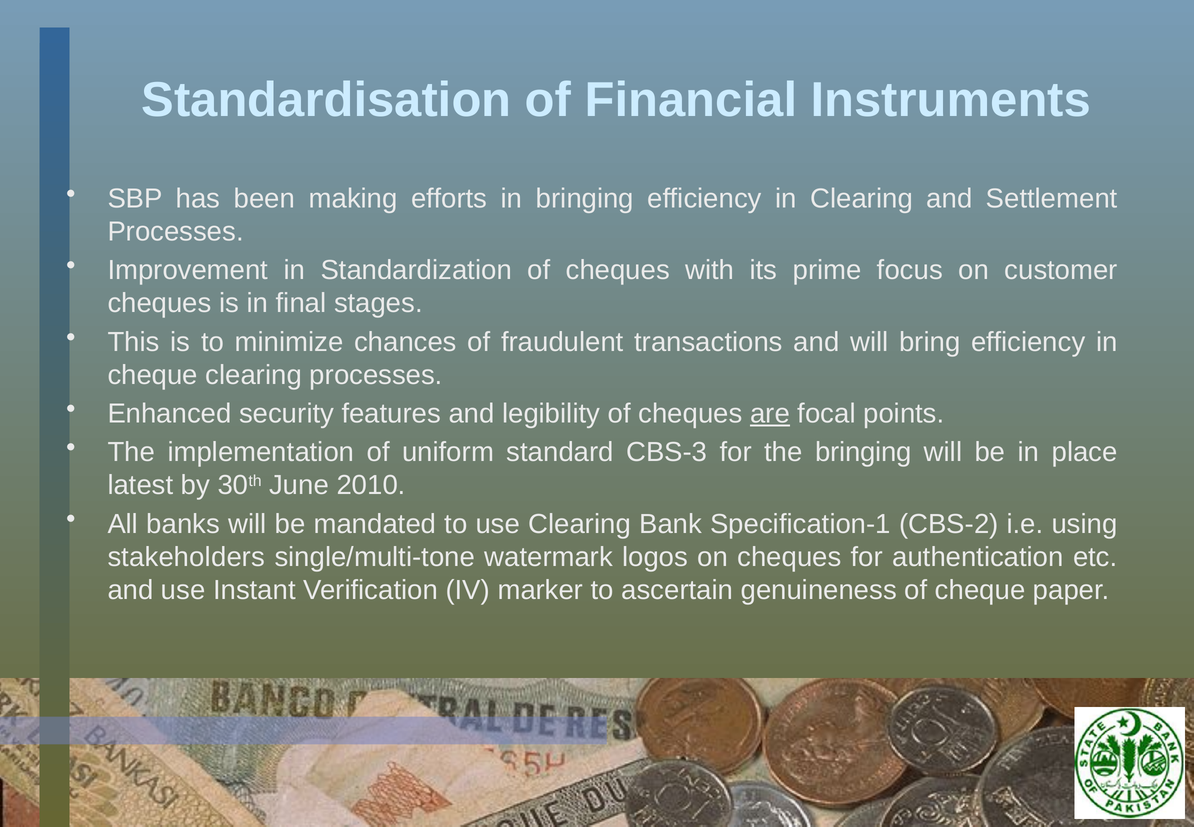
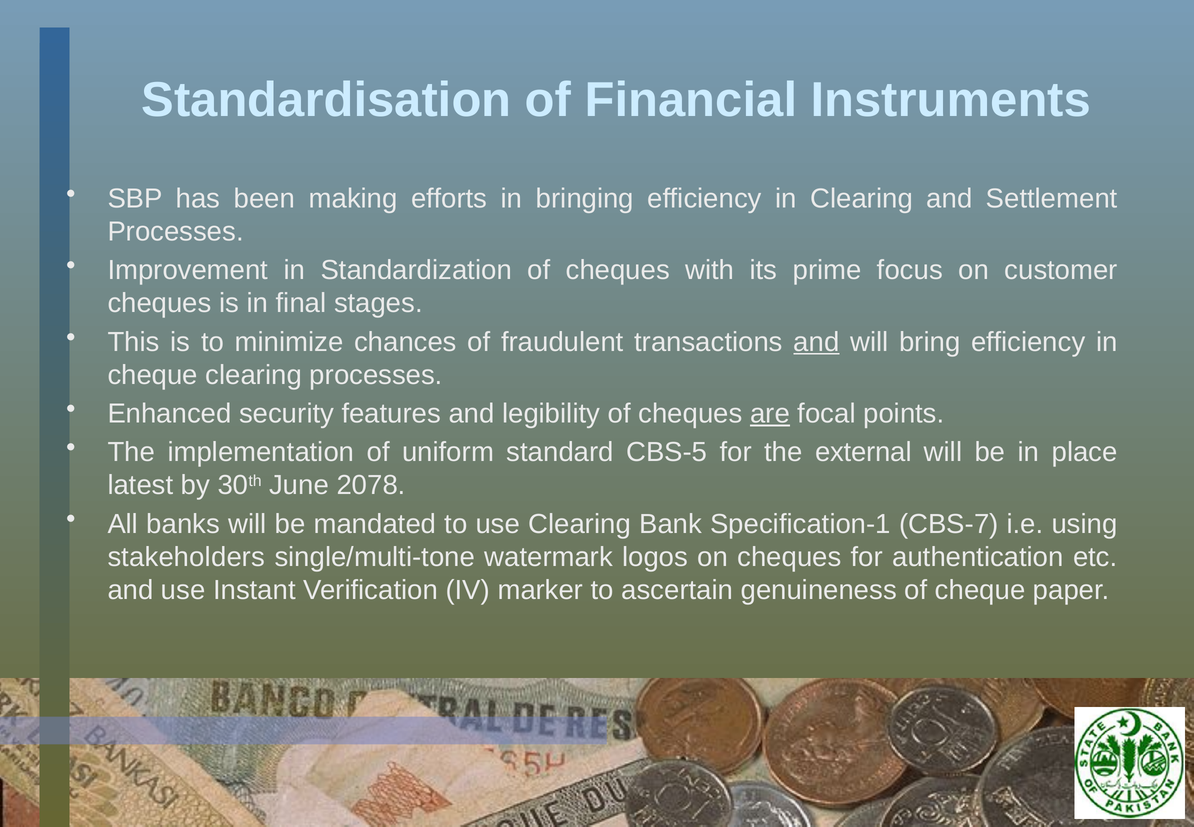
and at (816, 342) underline: none -> present
CBS-3: CBS-3 -> CBS-5
the bringing: bringing -> external
2010: 2010 -> 2078
CBS-2: CBS-2 -> CBS-7
